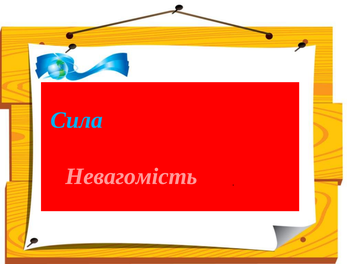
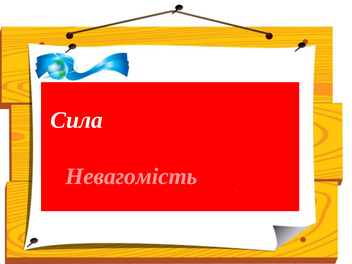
Сила colour: light blue -> white
